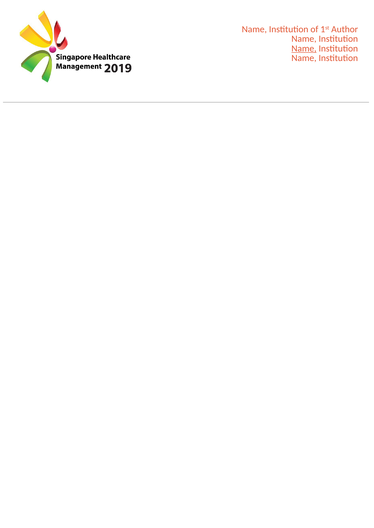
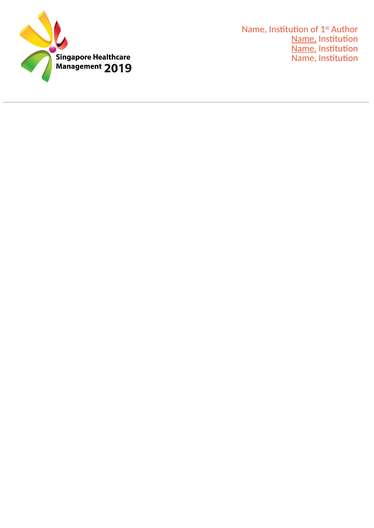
Name at (304, 39) underline: none -> present
